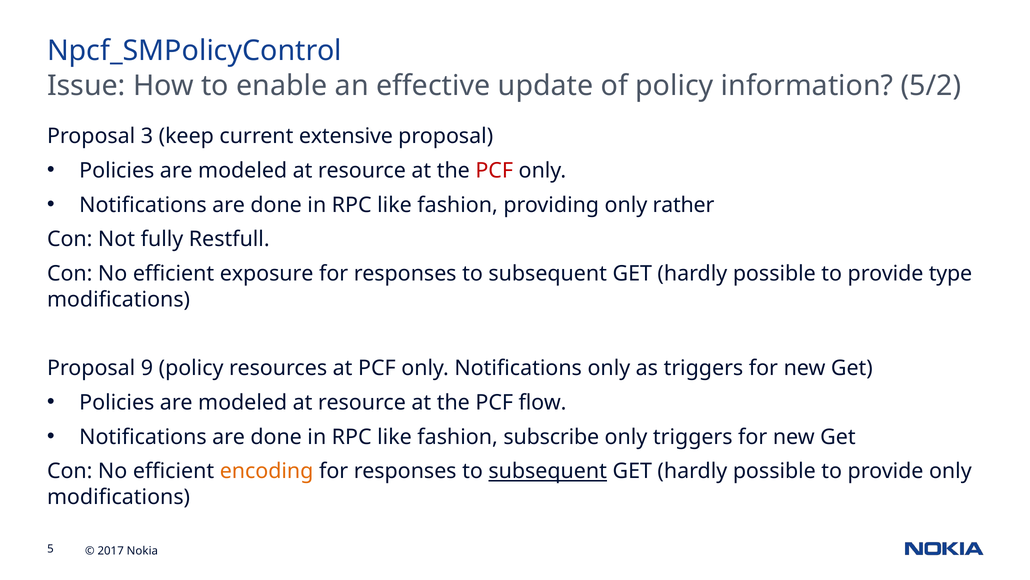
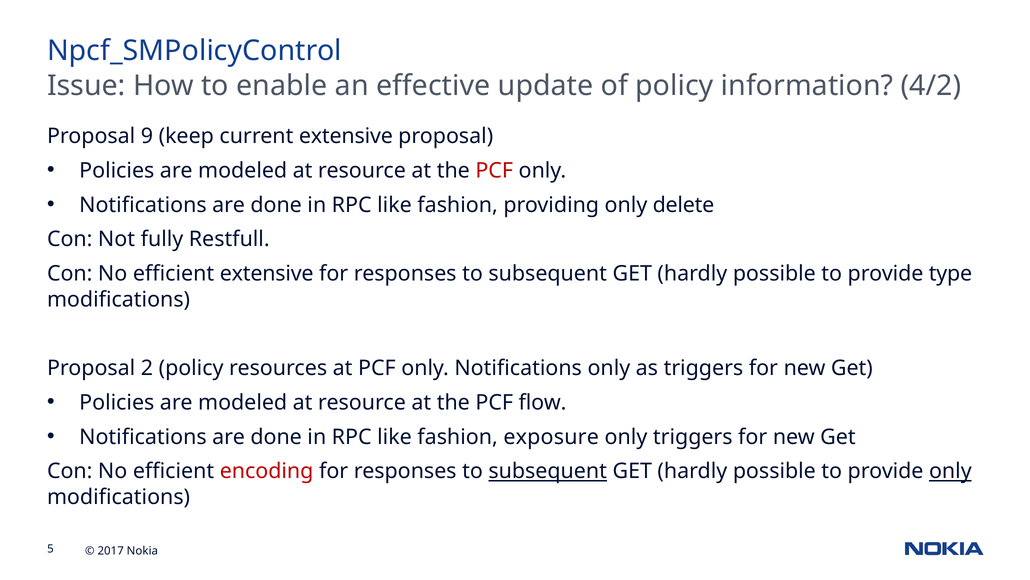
5/2: 5/2 -> 4/2
3: 3 -> 9
rather: rather -> delete
efficient exposure: exposure -> extensive
9: 9 -> 2
subscribe: subscribe -> exposure
encoding colour: orange -> red
only at (950, 471) underline: none -> present
